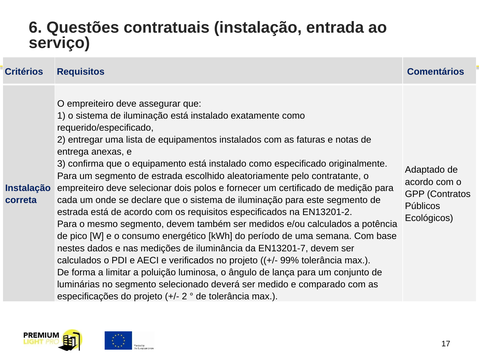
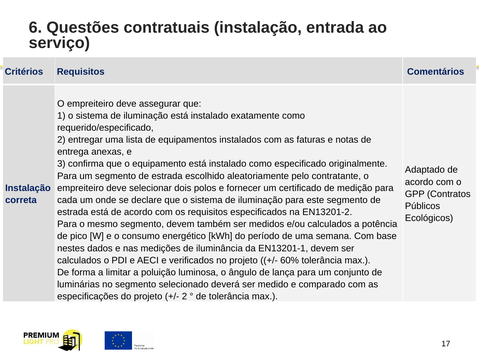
EN13201-7: EN13201-7 -> EN13201-1
99%: 99% -> 60%
